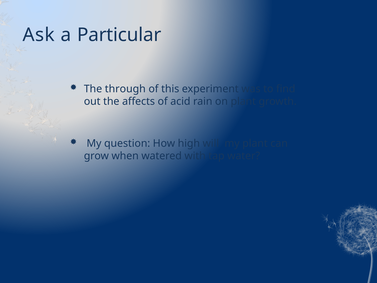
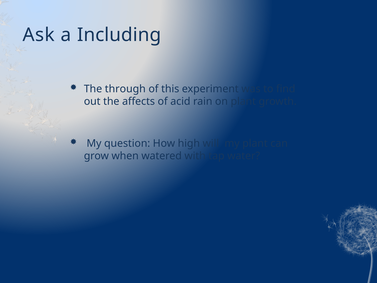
Particular: Particular -> Including
